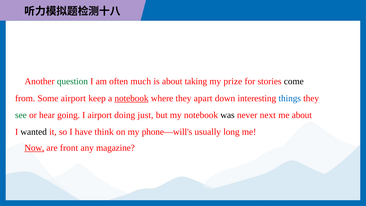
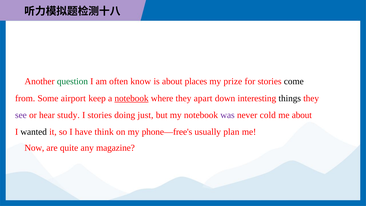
much: much -> know
taking: taking -> places
things colour: blue -> black
see colour: green -> purple
going: going -> study
I airport: airport -> stories
was colour: black -> purple
next: next -> cold
phone—will's: phone—will's -> phone—free's
long: long -> plan
Now underline: present -> none
front: front -> quite
